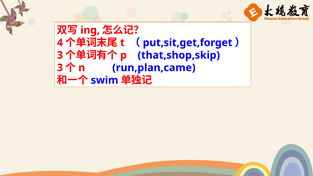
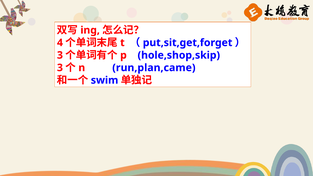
that,shop,skip: that,shop,skip -> hole,shop,skip
